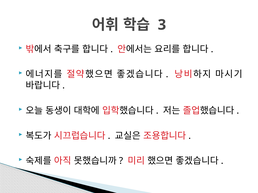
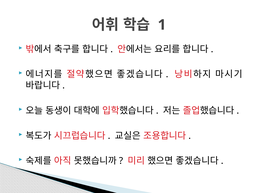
3: 3 -> 1
